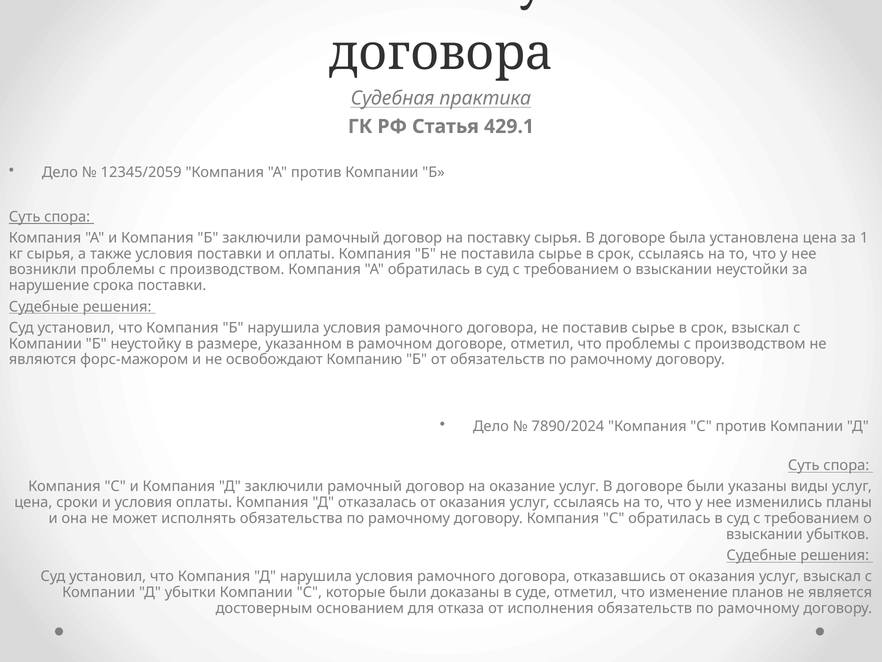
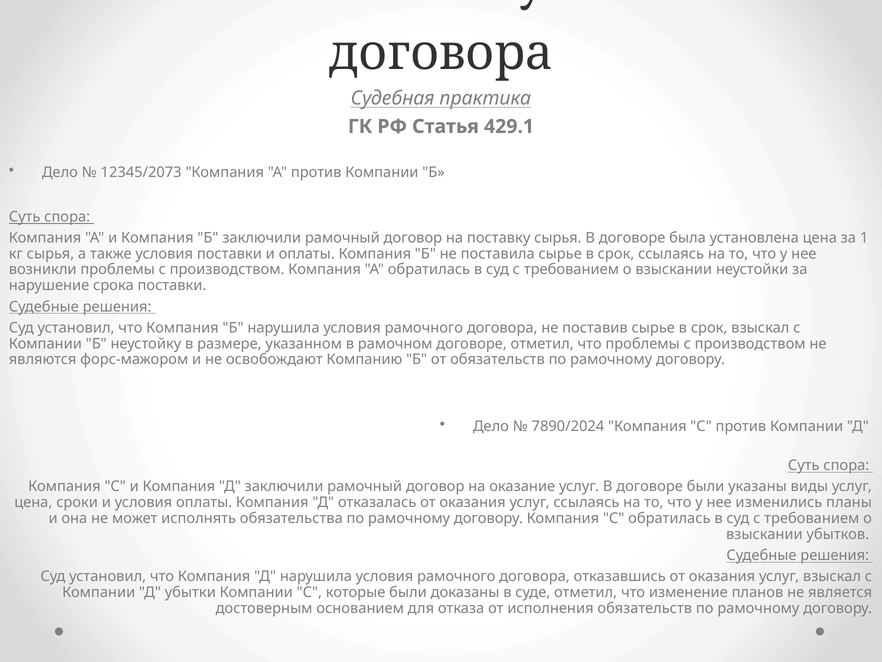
12345/2059: 12345/2059 -> 12345/2073
